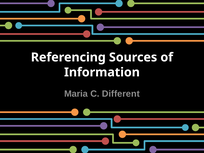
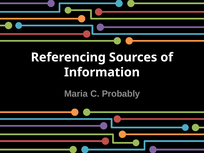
Different: Different -> Probably
